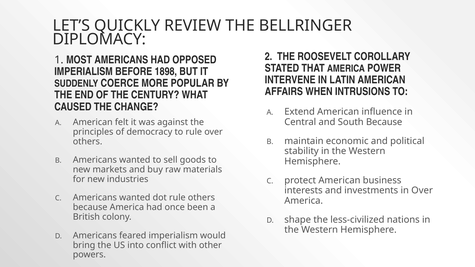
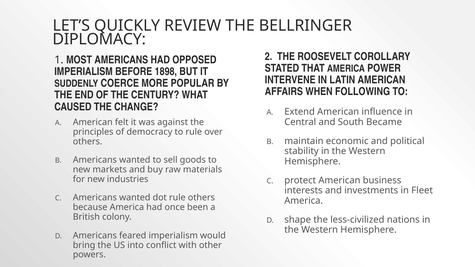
INTRUSIONS: INTRUSIONS -> FOLLOWING
South Because: Because -> Became
in Over: Over -> Fleet
